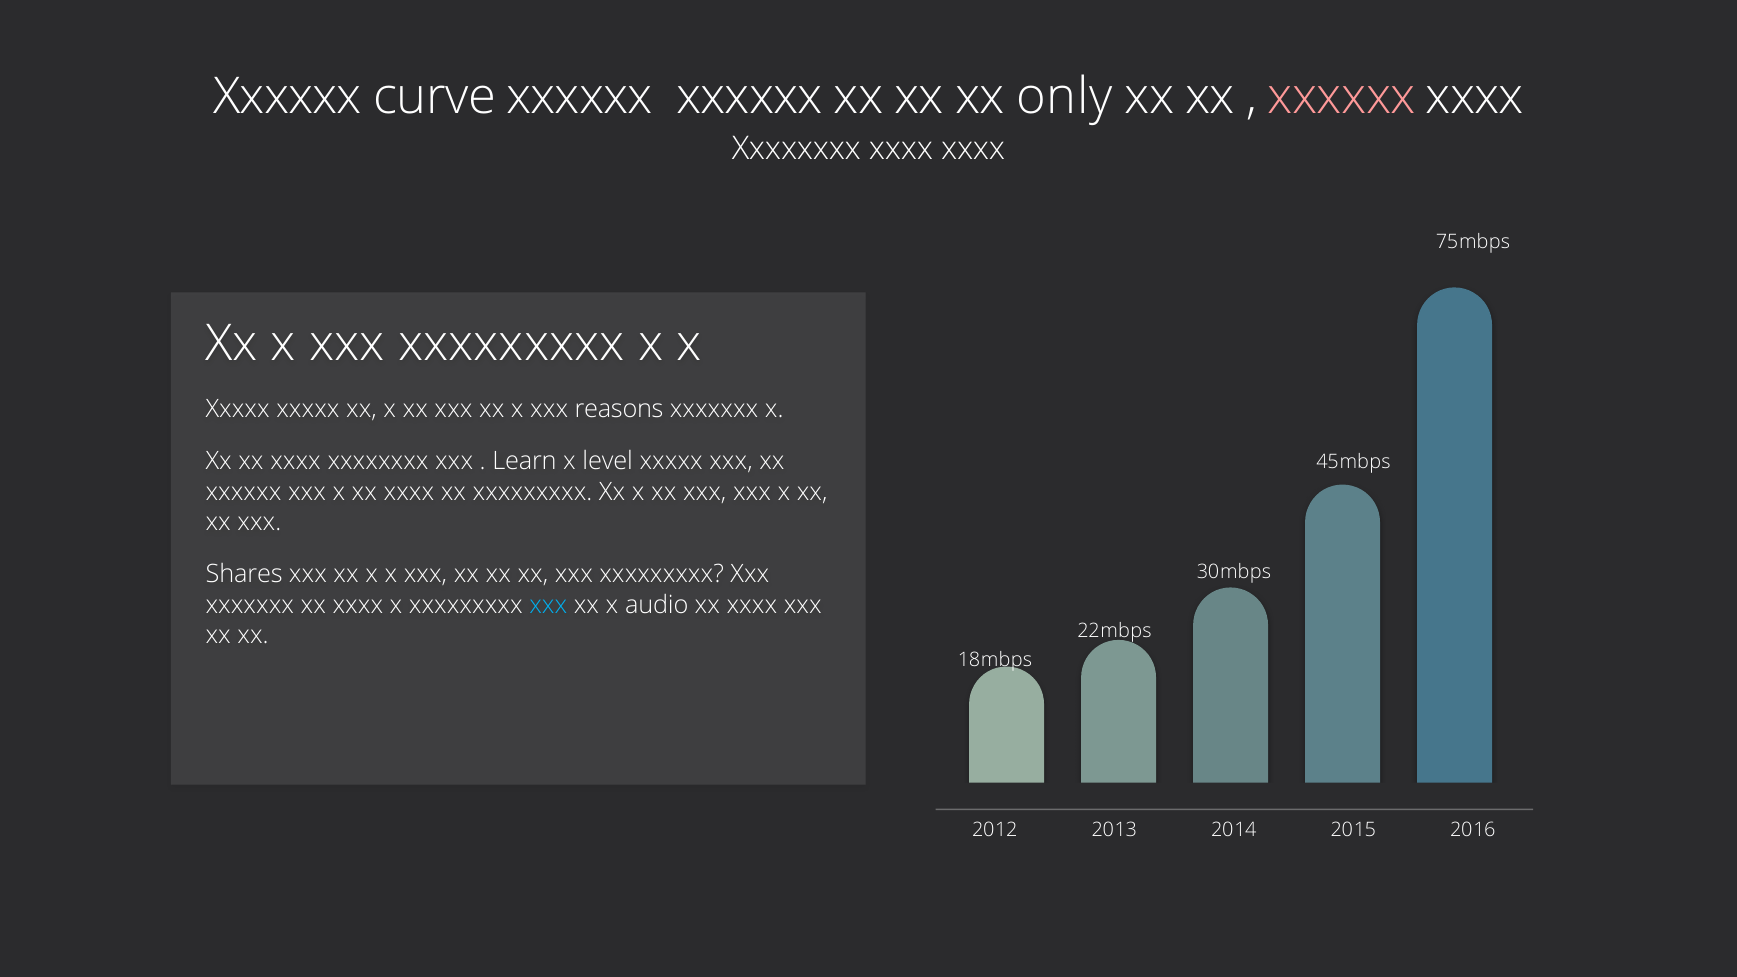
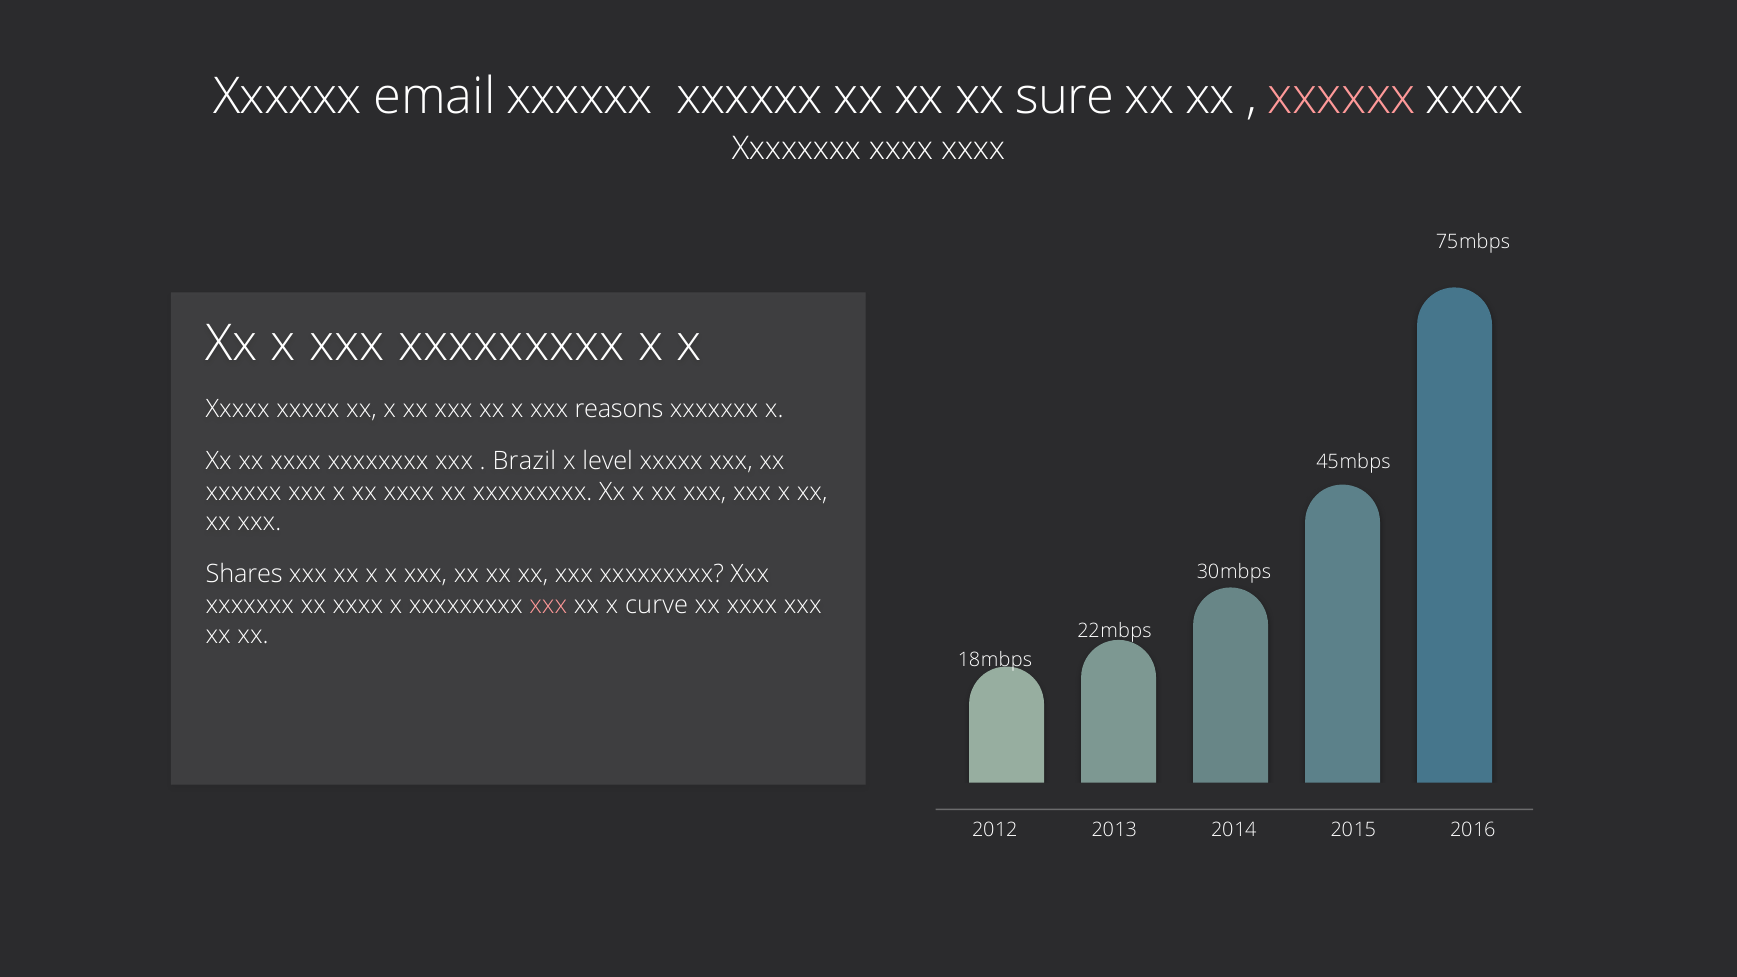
curve: curve -> email
only: only -> sure
Learn: Learn -> Brazil
xxx at (548, 605) colour: light blue -> pink
audio: audio -> curve
